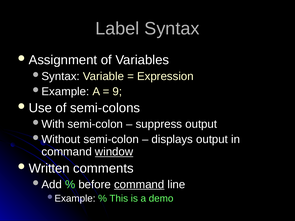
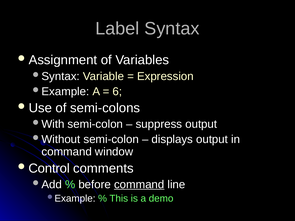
9: 9 -> 6
window underline: present -> none
Written: Written -> Control
